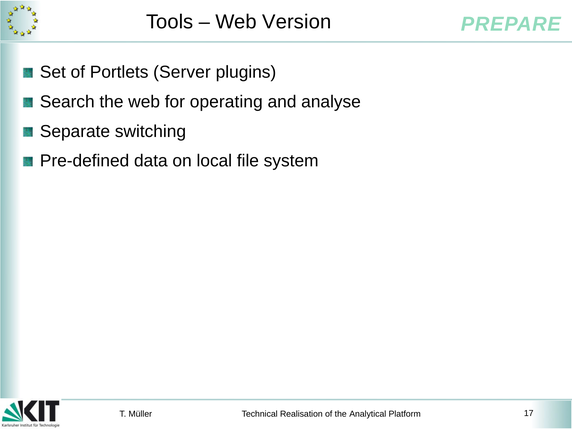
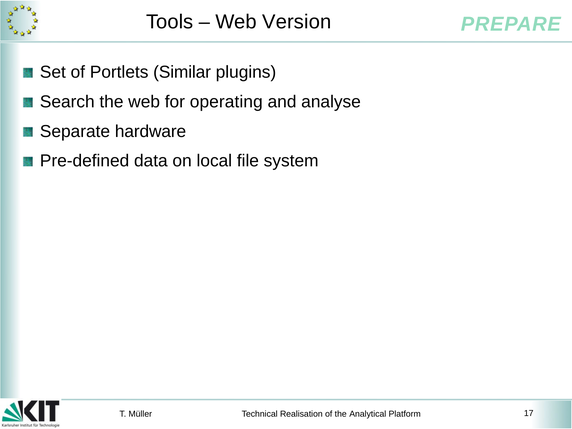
Server: Server -> Similar
switching: switching -> hardware
